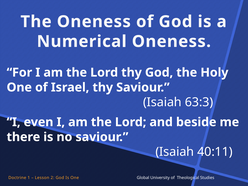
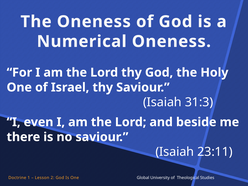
63:3: 63:3 -> 31:3
40:11: 40:11 -> 23:11
